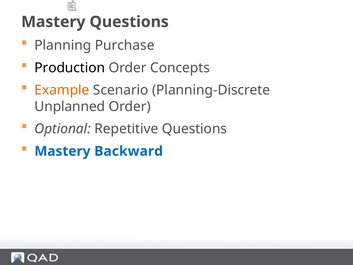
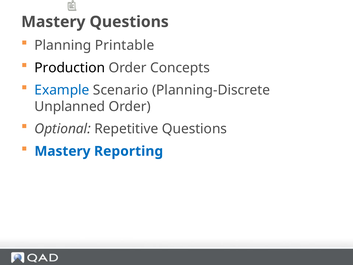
Purchase: Purchase -> Printable
Example colour: orange -> blue
Backward: Backward -> Reporting
